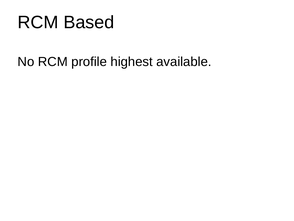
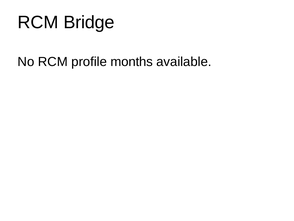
Based: Based -> Bridge
highest: highest -> months
